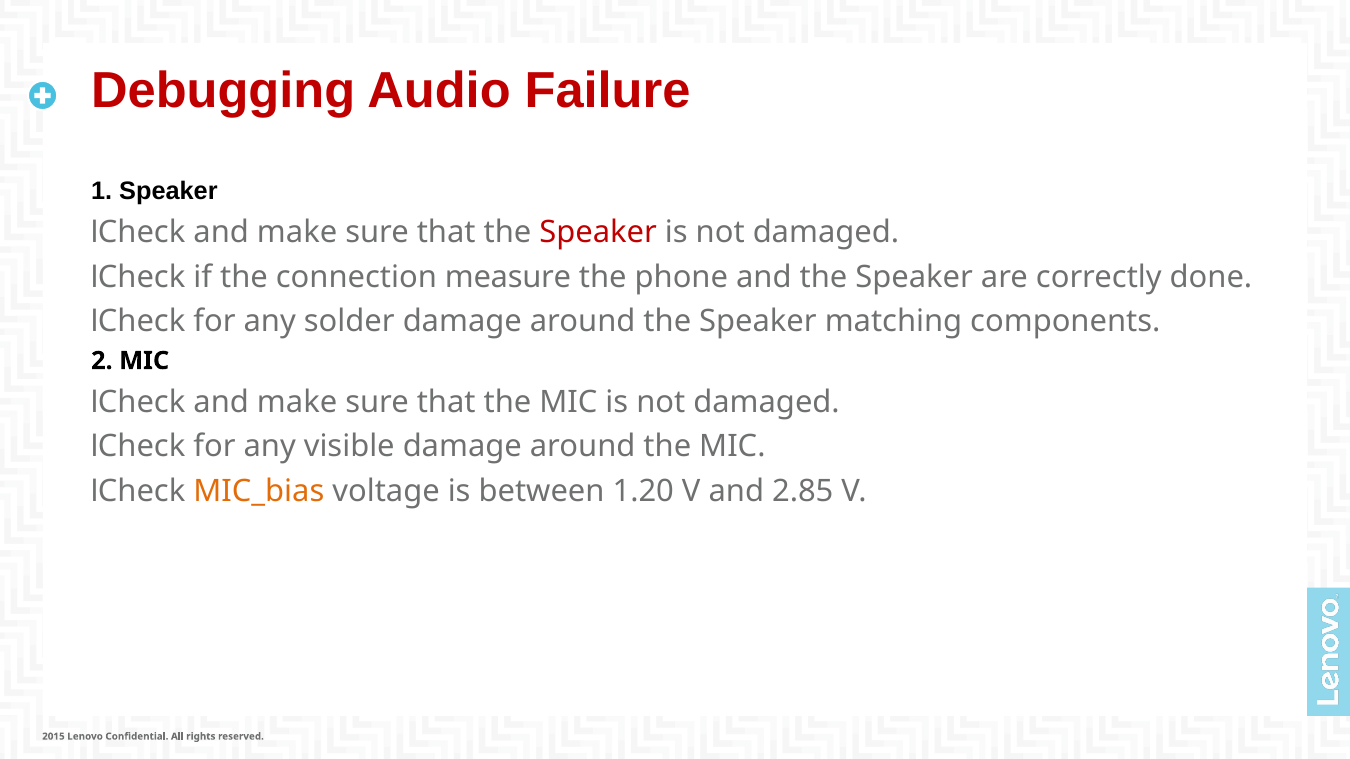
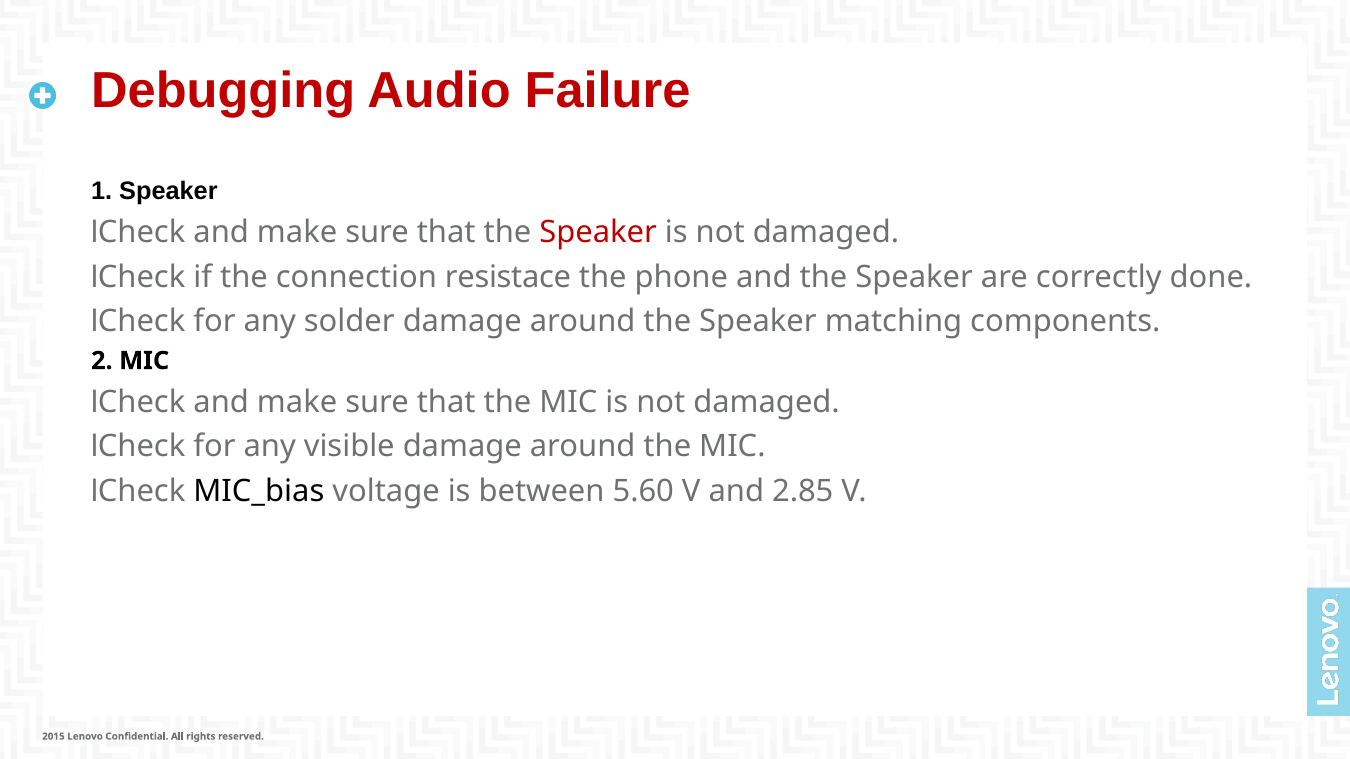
measure: measure -> resistace
MIC_bias colour: orange -> black
1.20: 1.20 -> 5.60
